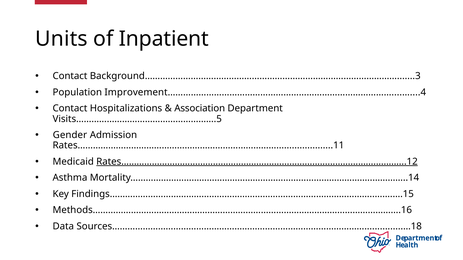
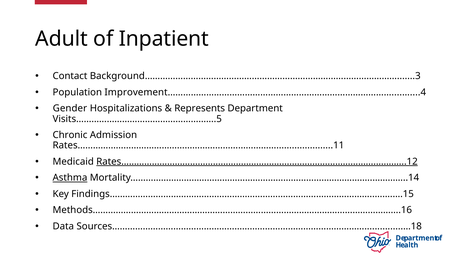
Units: Units -> Adult
Contact at (70, 109): Contact -> Gender
Association: Association -> Represents
Gender: Gender -> Chronic
Asthma underline: none -> present
